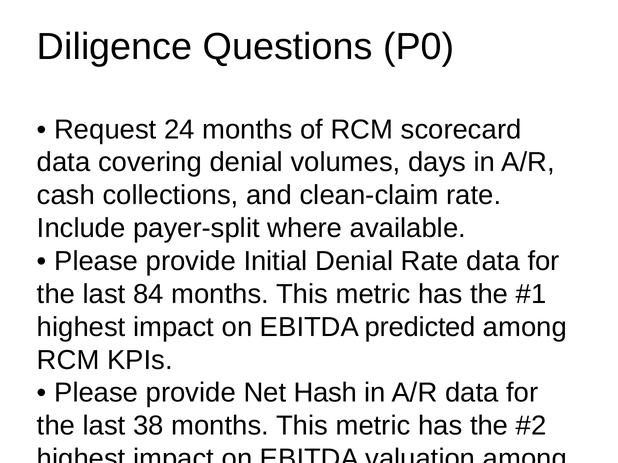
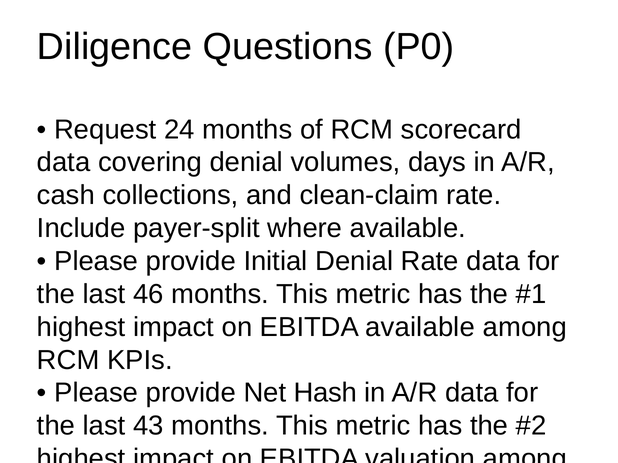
84: 84 -> 46
EBITDA predicted: predicted -> available
38: 38 -> 43
